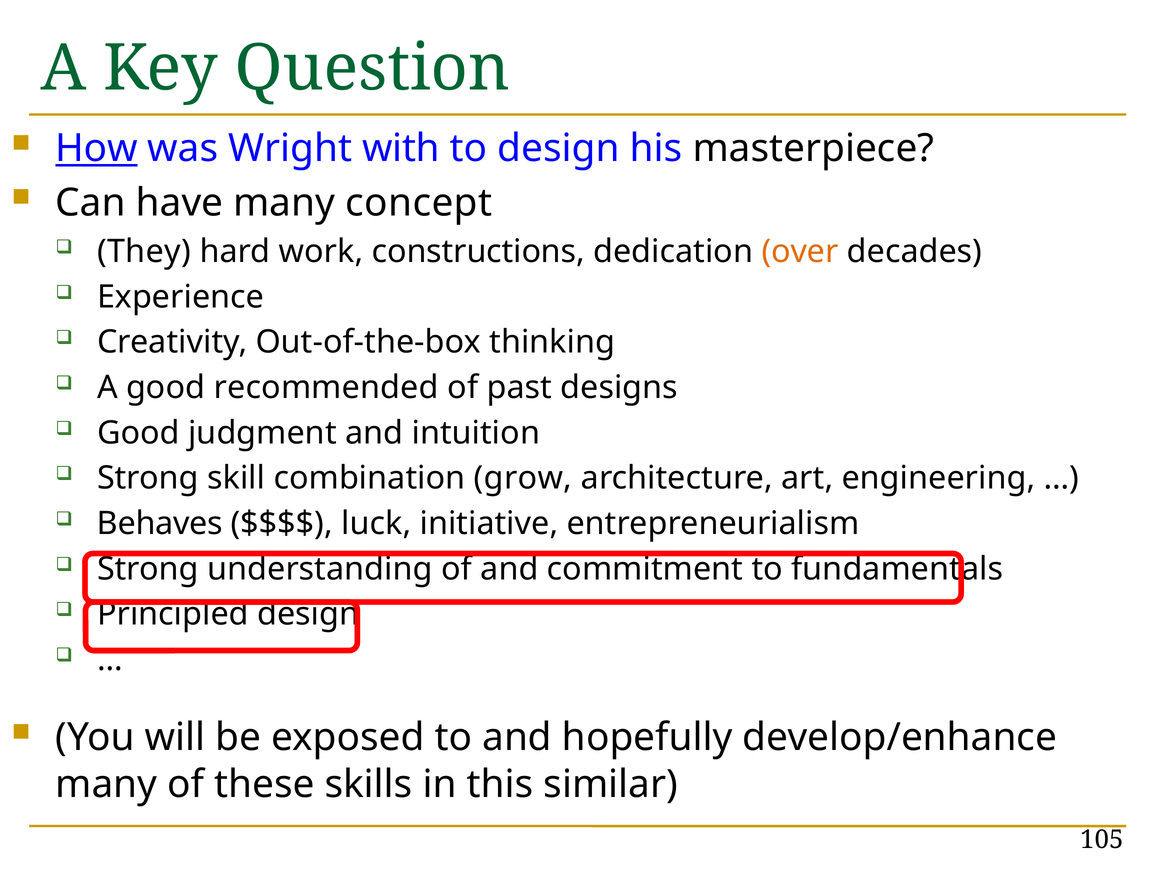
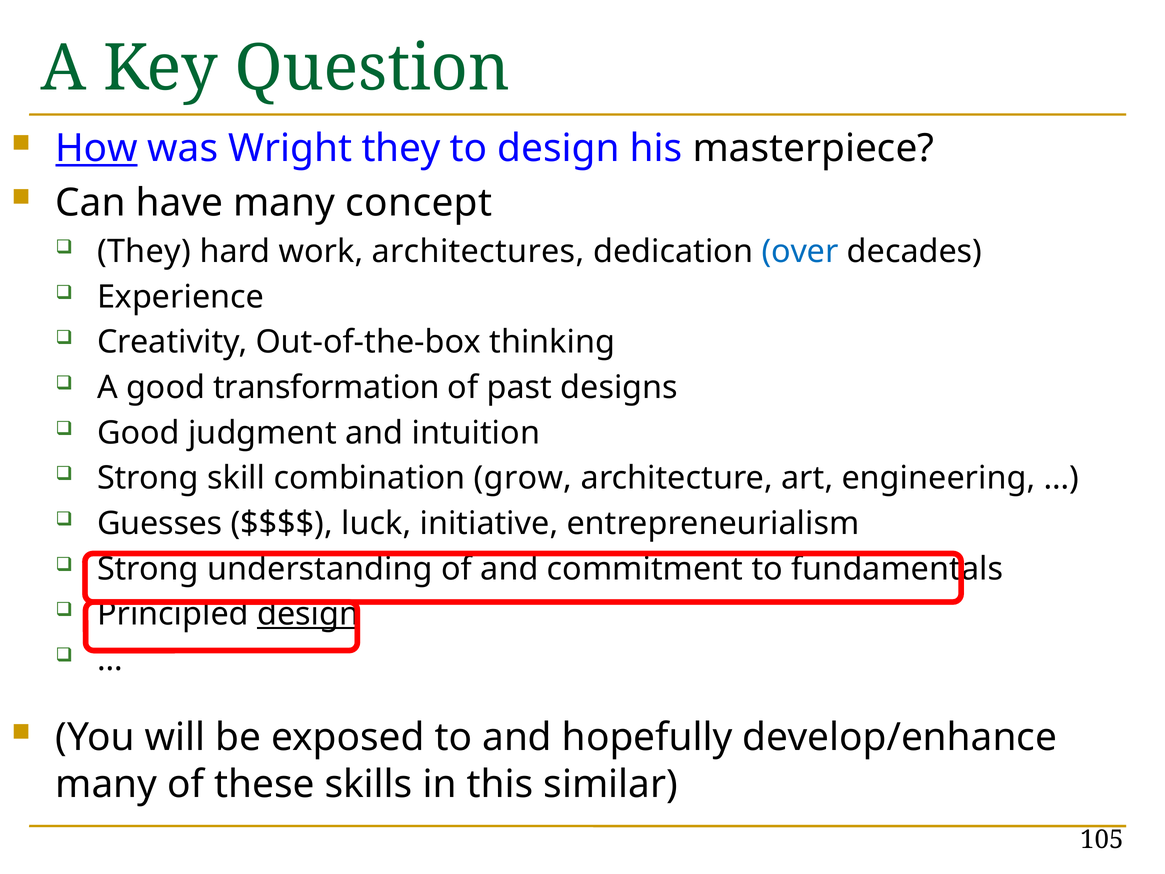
Wright with: with -> they
constructions: constructions -> architectures
over colour: orange -> blue
recommended: recommended -> transformation
Behaves: Behaves -> Guesses
design at (308, 614) underline: none -> present
